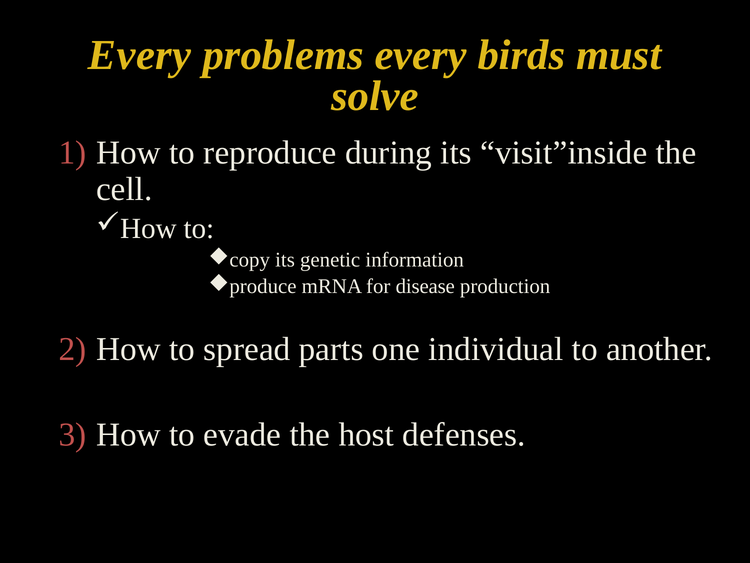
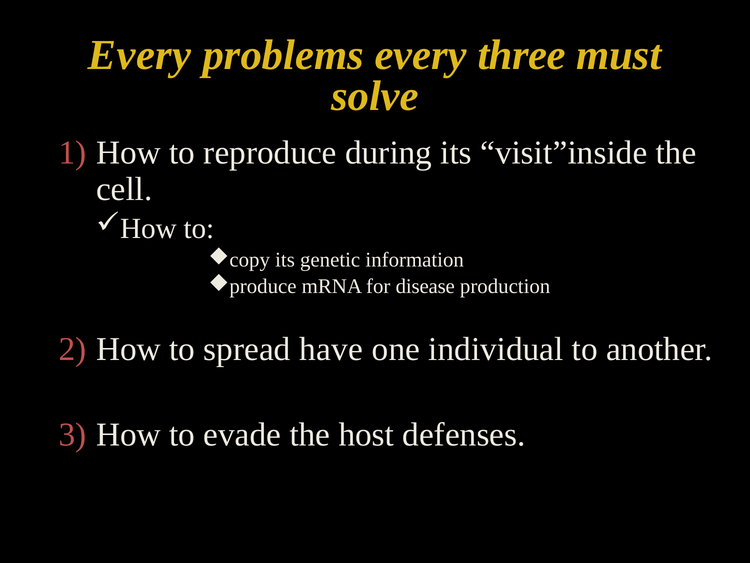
birds: birds -> three
parts: parts -> have
